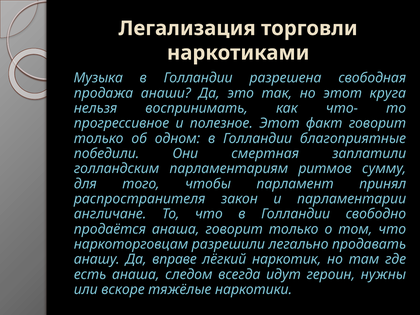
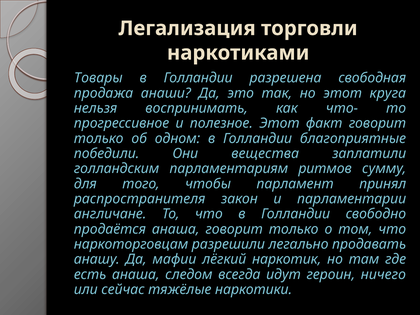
Музыка: Музыка -> Товары
смертная: смертная -> вещества
вправе: вправе -> мафии
нужны: нужны -> ничего
вскоре: вскоре -> сейчас
